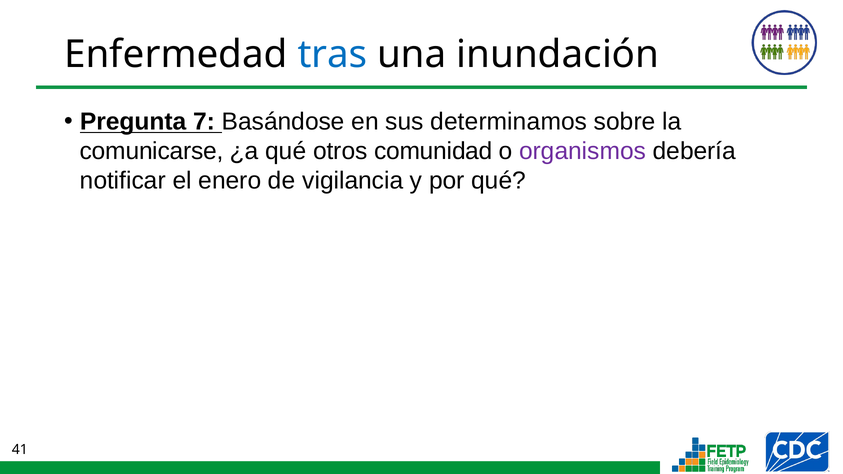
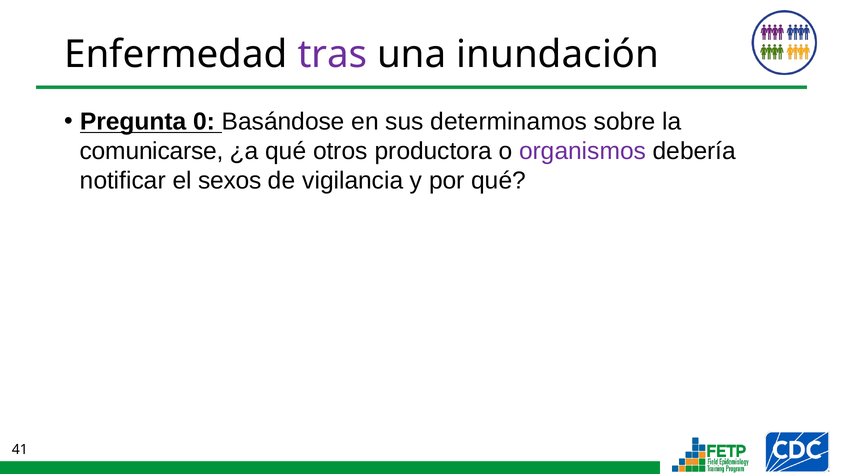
tras colour: blue -> purple
7: 7 -> 0
comunidad: comunidad -> productora
enero: enero -> sexos
